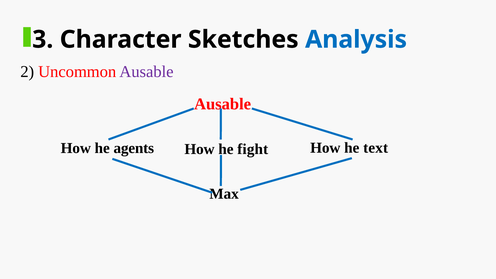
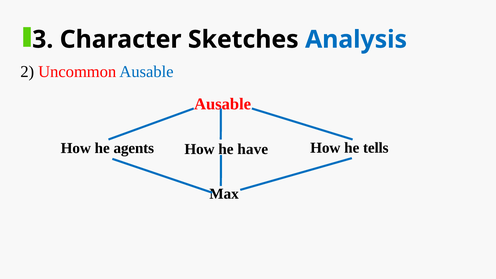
Ausable at (146, 72) colour: purple -> blue
fight: fight -> have
text: text -> tells
